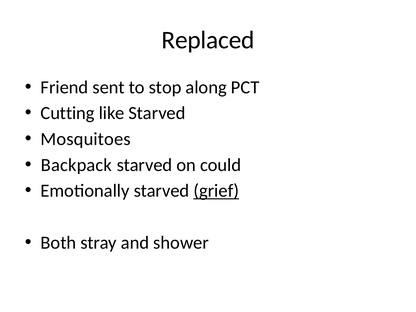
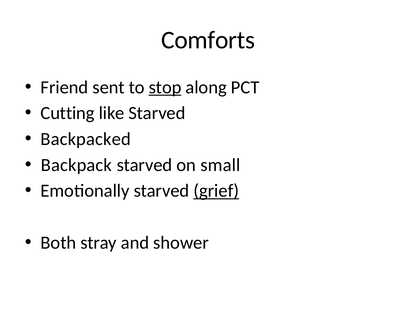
Replaced: Replaced -> Comforts
stop underline: none -> present
Mosquitoes: Mosquitoes -> Backpacked
could: could -> small
